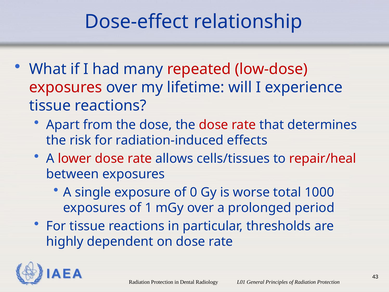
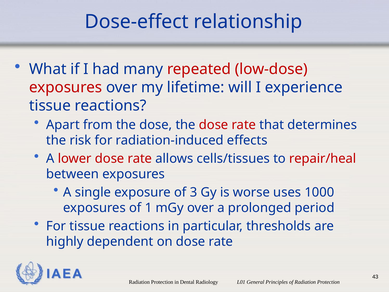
0: 0 -> 3
total: total -> uses
